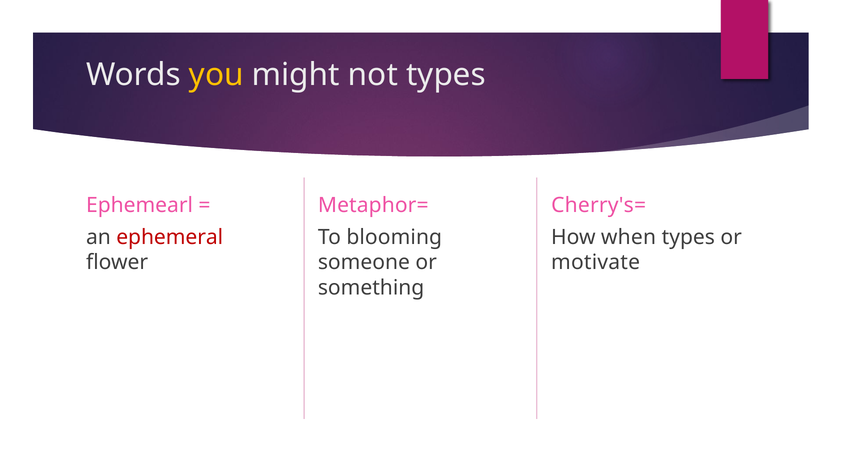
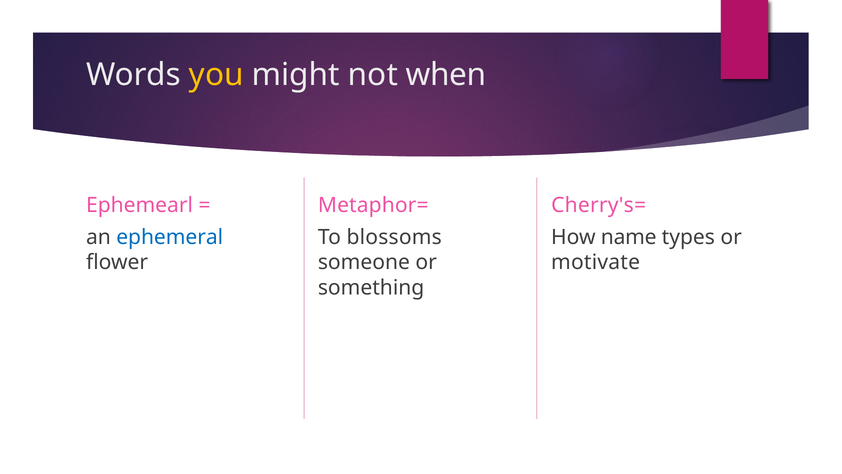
not types: types -> when
ephemeral colour: red -> blue
blooming: blooming -> blossoms
when: when -> name
